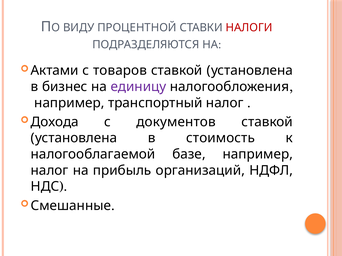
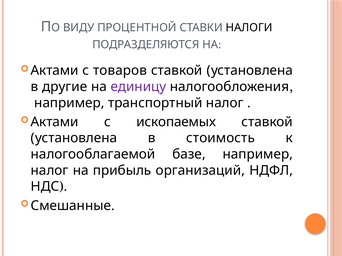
НАЛОГИ colour: red -> black
бизнес: бизнес -> другие
Дохода at (55, 122): Дохода -> Актами
документов: документов -> ископаемых
